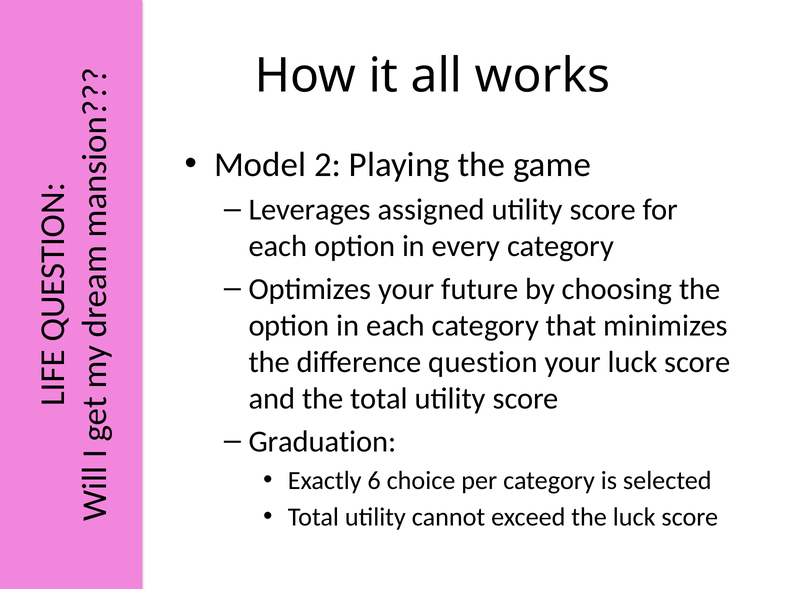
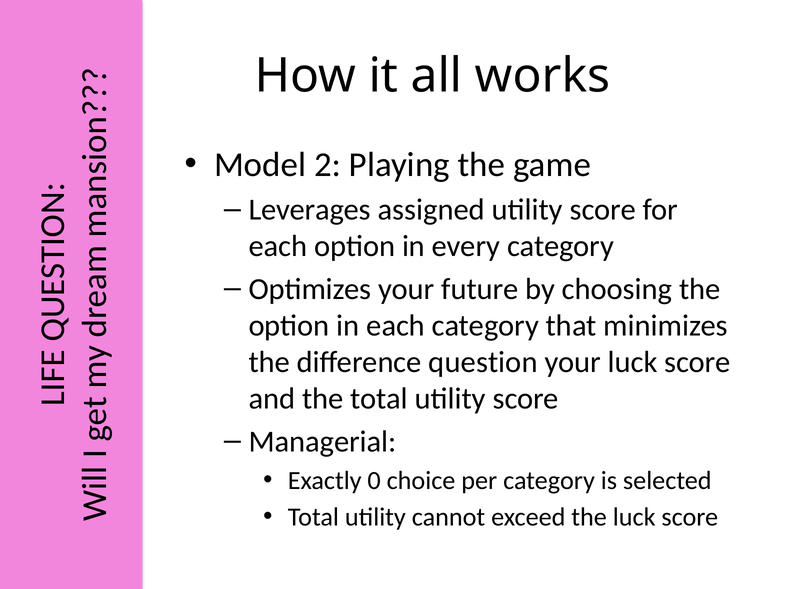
Graduation: Graduation -> Managerial
6: 6 -> 0
